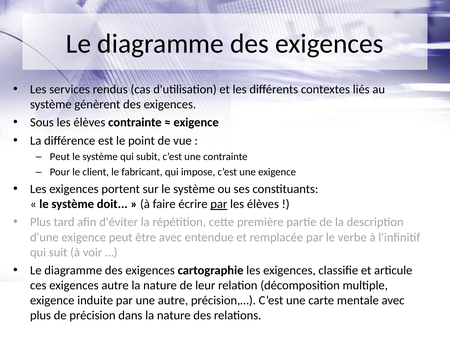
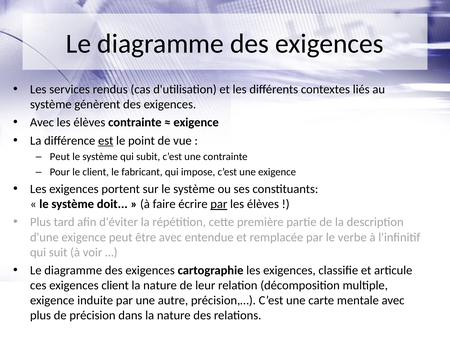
Sous at (42, 122): Sous -> Avec
est underline: none -> present
exigences autre: autre -> client
